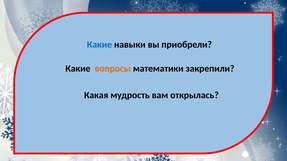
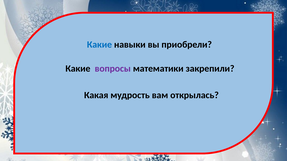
вопросы colour: orange -> purple
